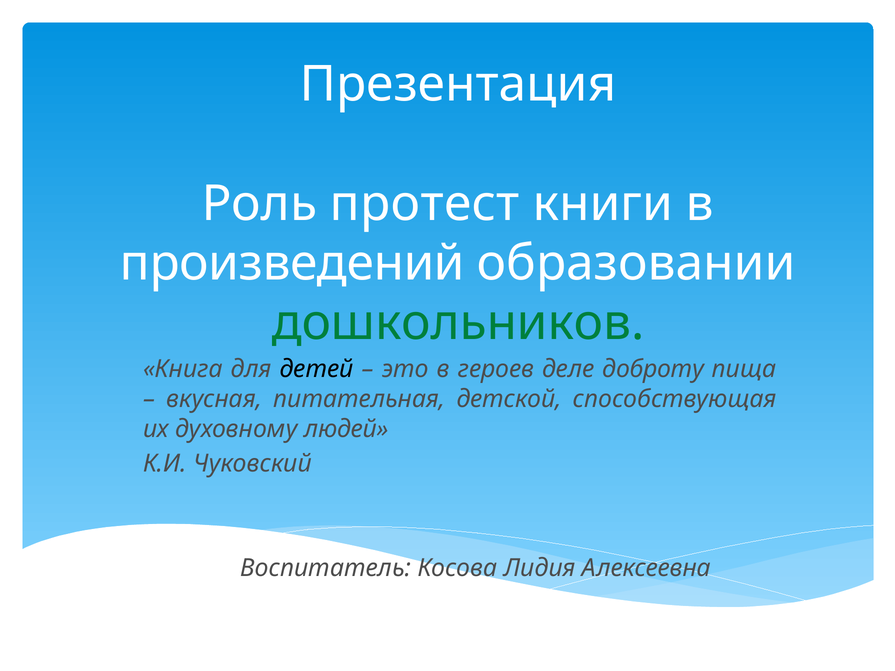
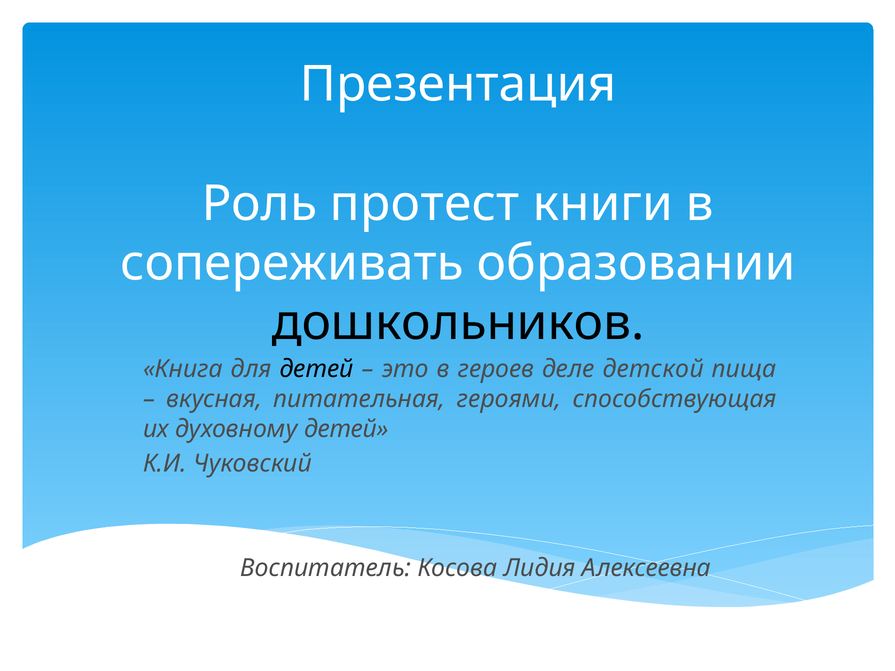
произведений: произведений -> сопереживать
дошкольников colour: green -> black
доброту: доброту -> детской
детской: детской -> героями
духовному людей: людей -> детей
